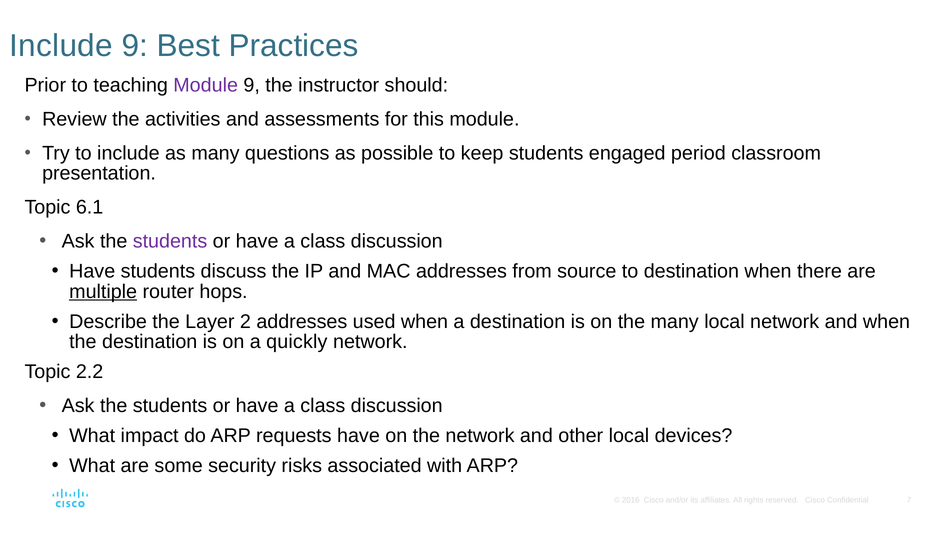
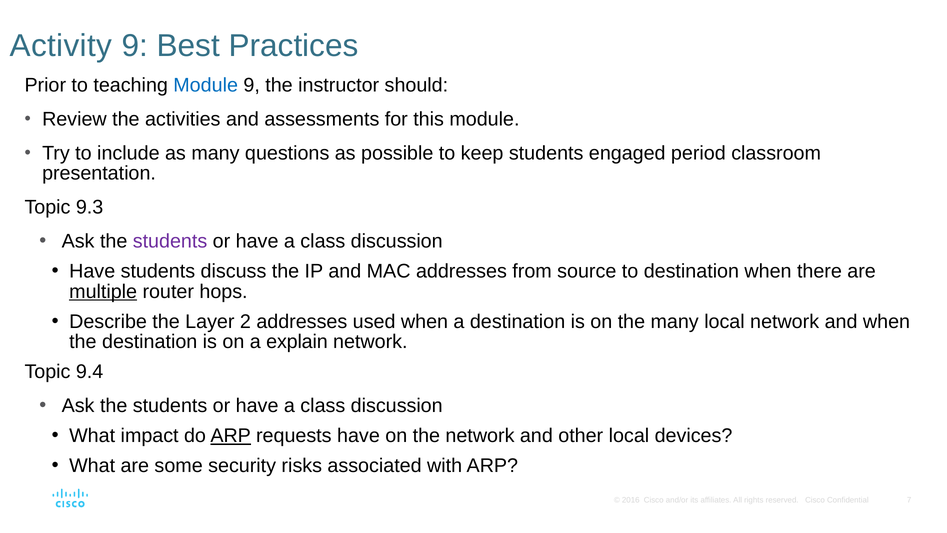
Include at (61, 46): Include -> Activity
Module at (206, 85) colour: purple -> blue
6.1: 6.1 -> 9.3
quickly: quickly -> explain
2.2: 2.2 -> 9.4
ARP at (231, 436) underline: none -> present
